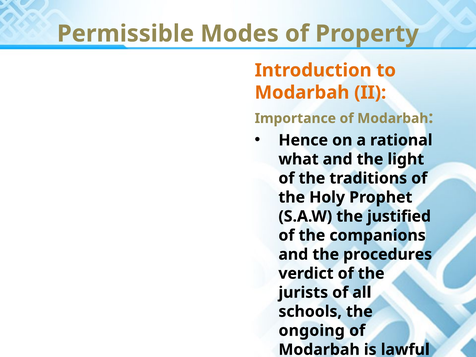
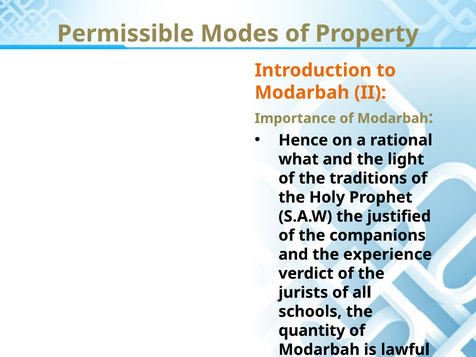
procedures: procedures -> experience
ongoing: ongoing -> quantity
